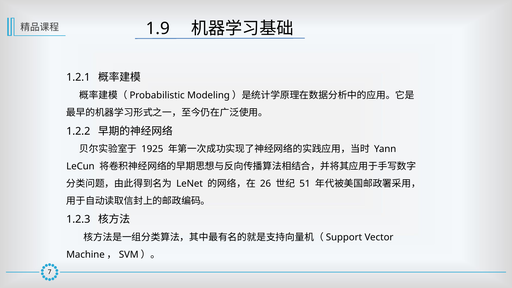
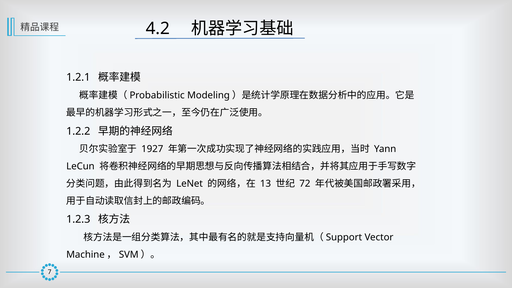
1.9: 1.9 -> 4.2
1925: 1925 -> 1927
26: 26 -> 13
51: 51 -> 72
